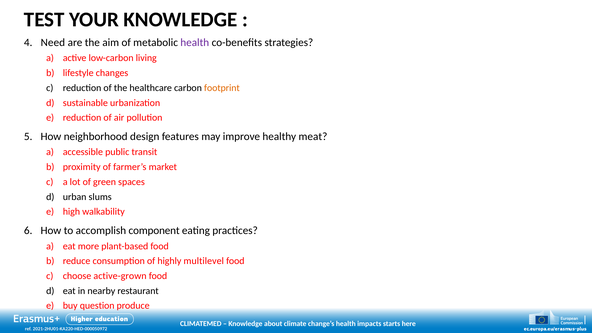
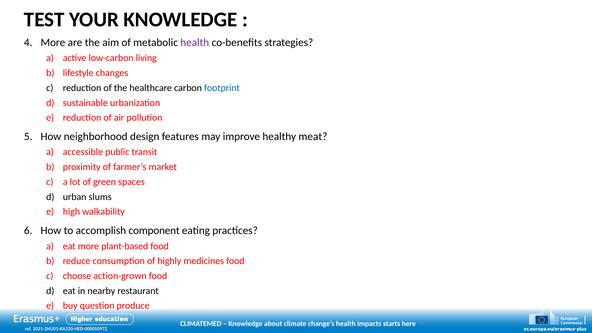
Need at (53, 42): Need -> More
footprint colour: orange -> blue
multilevel: multilevel -> medicines
active-grown: active-grown -> action-grown
